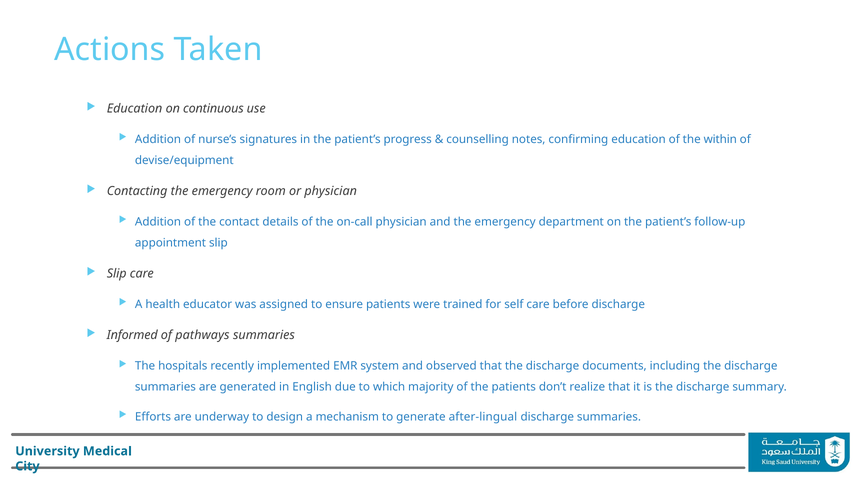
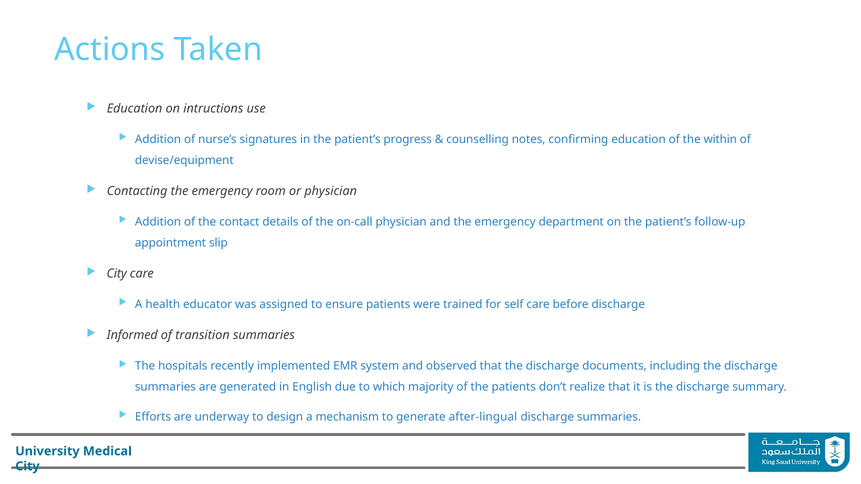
continuous: continuous -> intructions
Slip at (117, 274): Slip -> City
pathways: pathways -> transition
